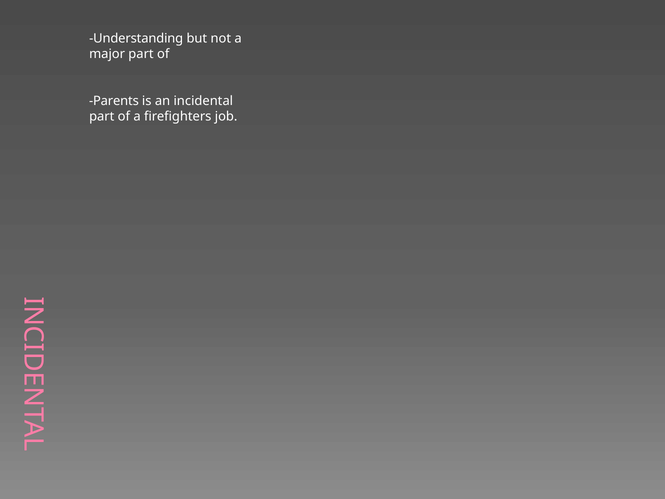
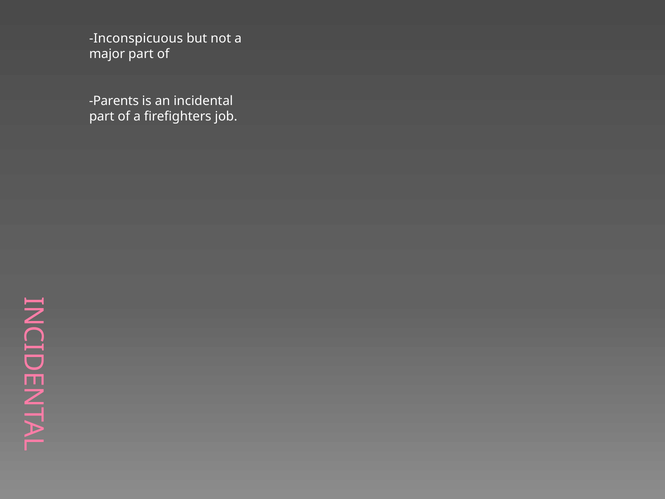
Understanding: Understanding -> Inconspicuous
